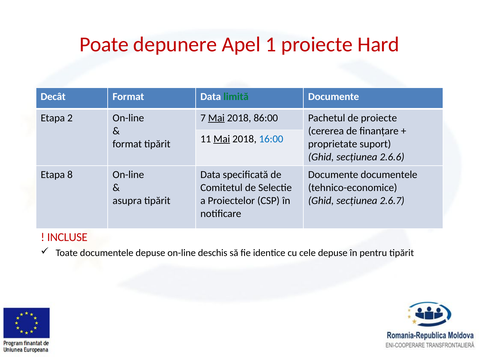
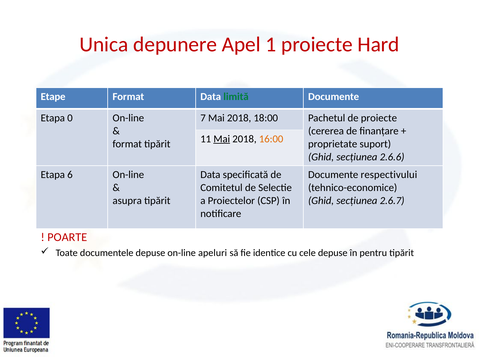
Poate: Poate -> Unica
Decât: Decât -> Etape
2: 2 -> 0
Mai at (216, 118) underline: present -> none
86:00: 86:00 -> 18:00
16:00 colour: blue -> orange
8: 8 -> 6
Documente documentele: documentele -> respectivului
INCLUSE: INCLUSE -> POARTE
deschis: deschis -> apeluri
